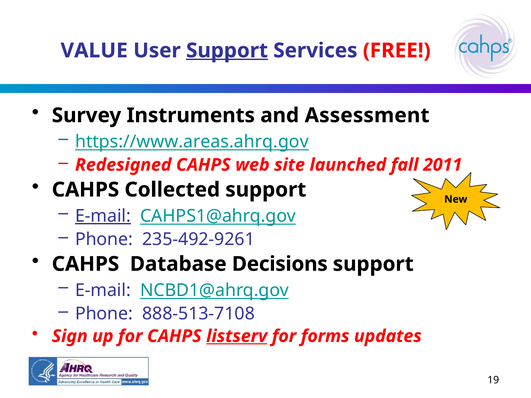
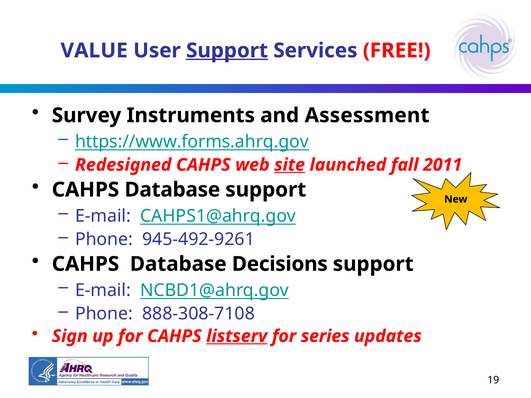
https://www.areas.ahrq.gov: https://www.areas.ahrq.gov -> https://www.forms.ahrq.gov
site underline: none -> present
Collected at (172, 190): Collected -> Database
E-mail at (103, 216) underline: present -> none
235-492-9261: 235-492-9261 -> 945-492-9261
888-513-7108: 888-513-7108 -> 888-308-7108
forms: forms -> series
